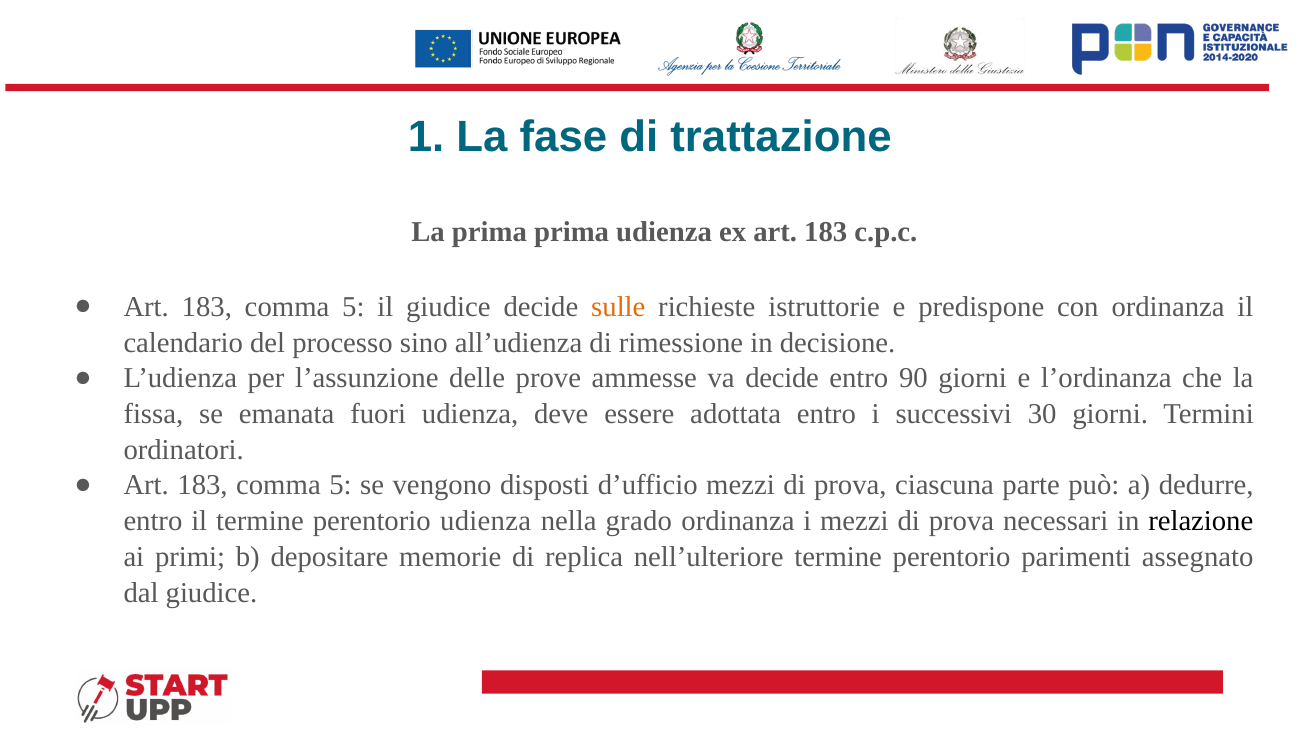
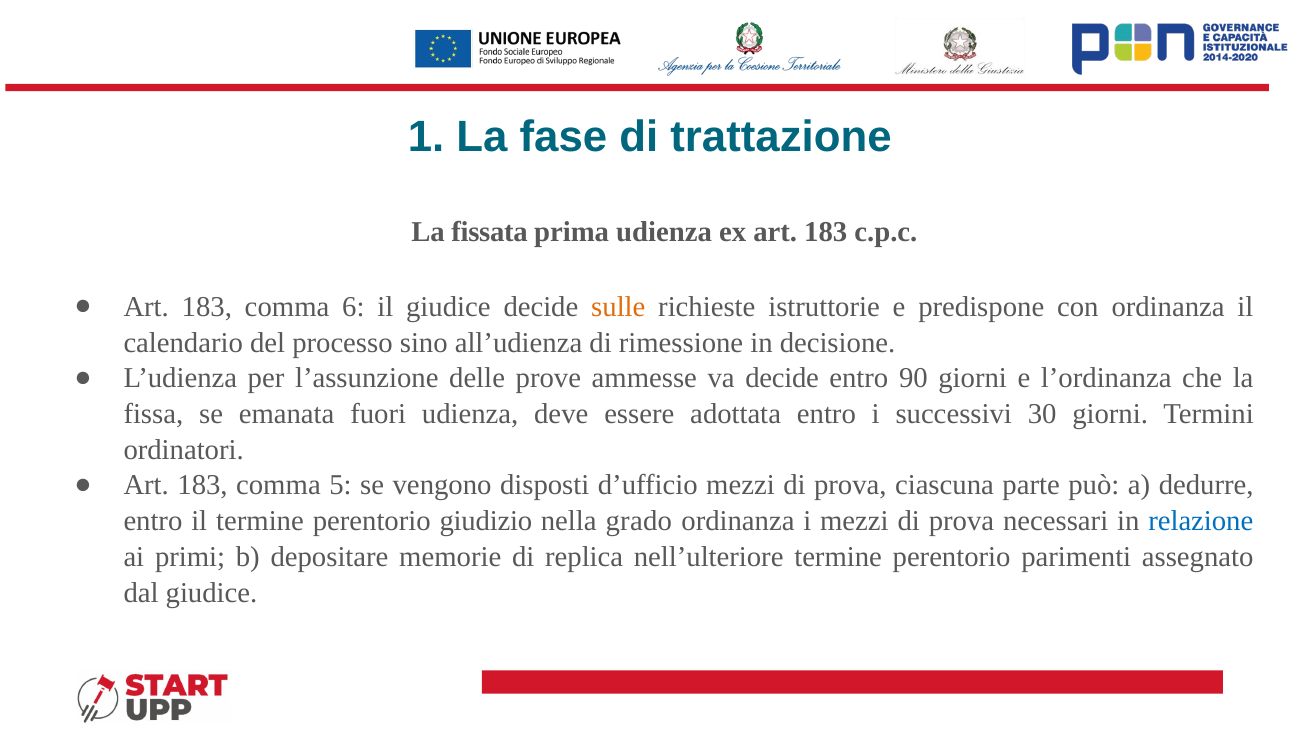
La prima: prima -> fissata
5 at (353, 307): 5 -> 6
perentorio udienza: udienza -> giudizio
relazione colour: black -> blue
